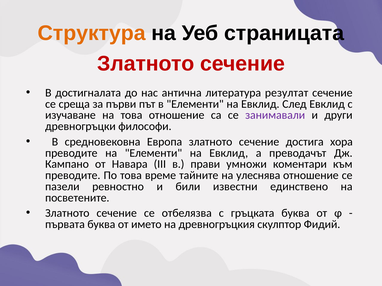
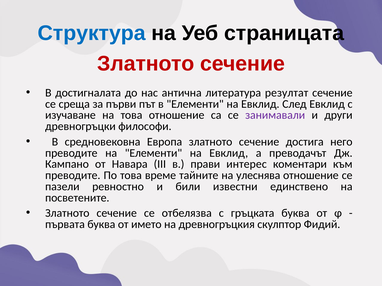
Структура colour: orange -> blue
хора: хора -> него
умножи: умножи -> интерес
